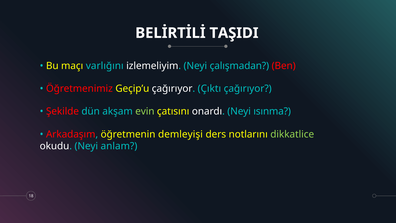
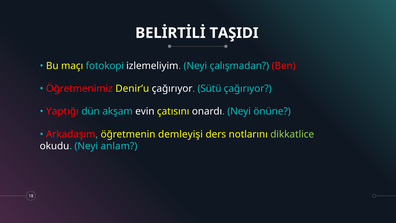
varlığını: varlığını -> fotokopi
Geçip’u: Geçip’u -> Denir’u
Çıktı: Çıktı -> Sütü
Şekilde: Şekilde -> Yaptığı
evin colour: light green -> white
ısınma: ısınma -> önüne
